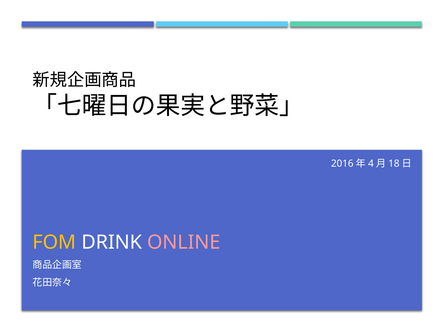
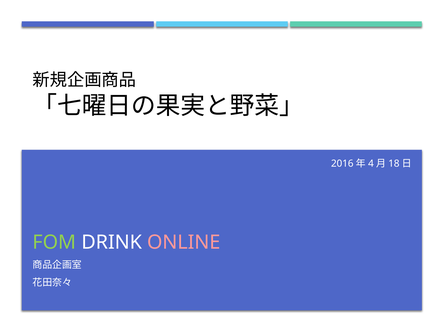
FOM colour: yellow -> light green
